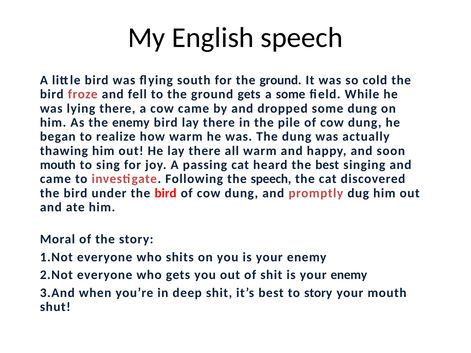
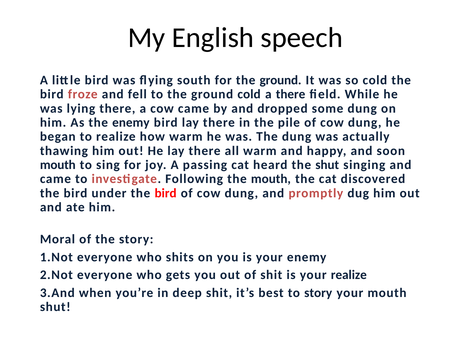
ground gets: gets -> cold
a some: some -> there
the best: best -> shut
the speech: speech -> mouth
shit is your enemy: enemy -> realize
